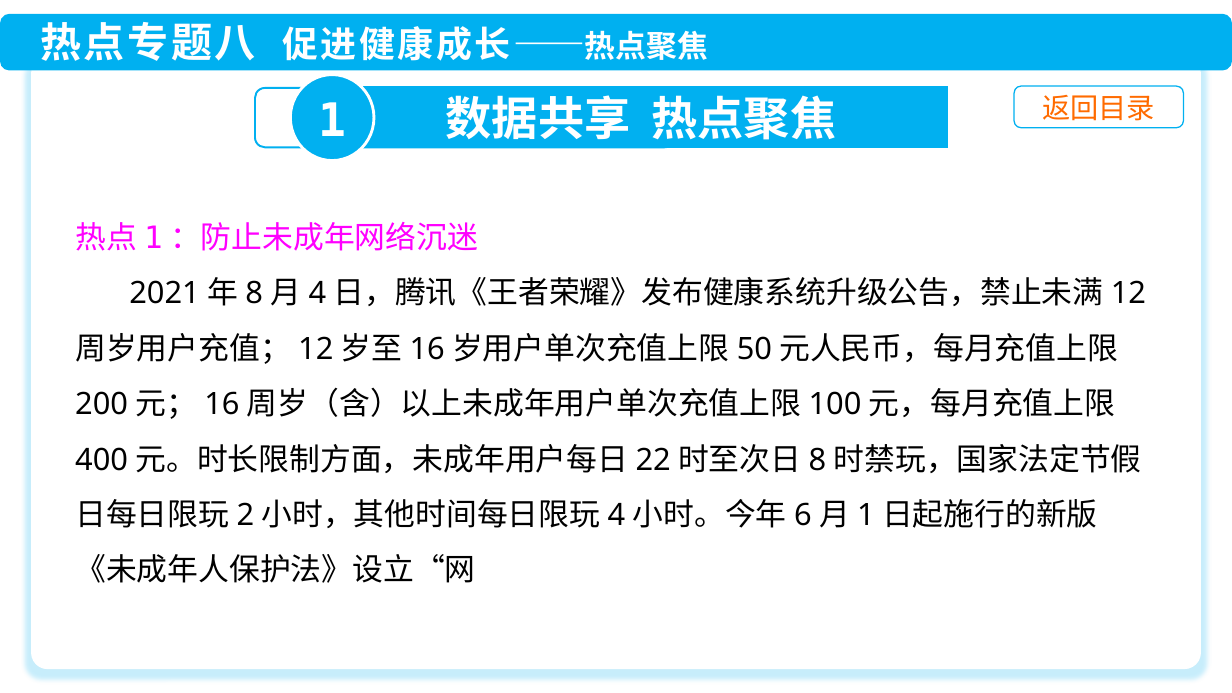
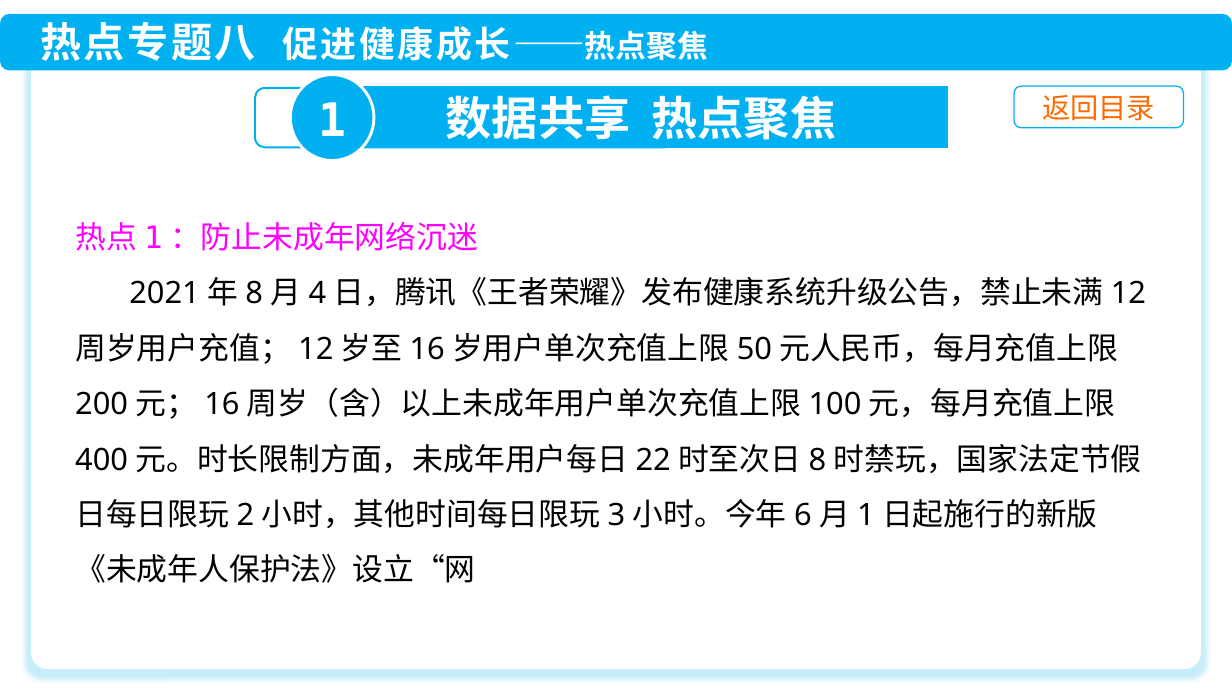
4 at (617, 515): 4 -> 3
